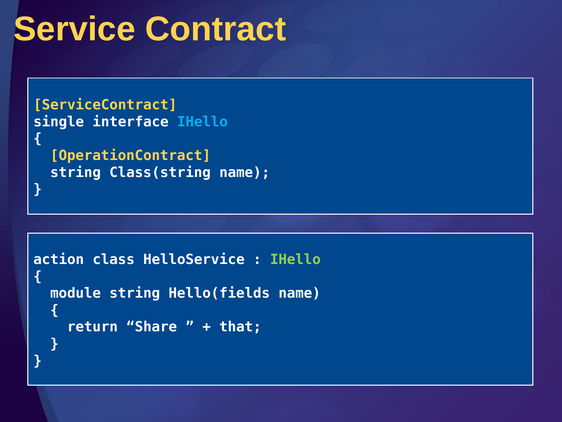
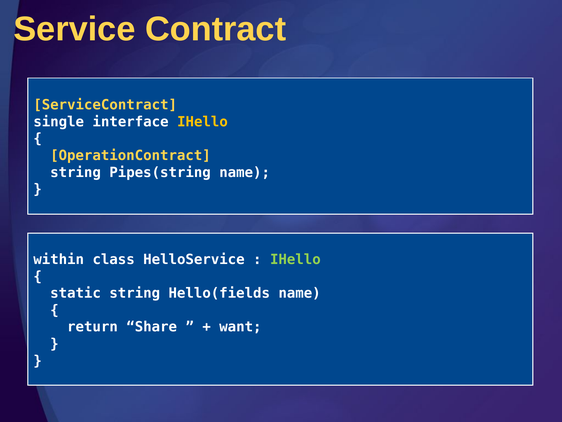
IHello at (202, 122) colour: light blue -> yellow
Class(string: Class(string -> Pipes(string
action: action -> within
module: module -> static
that: that -> want
